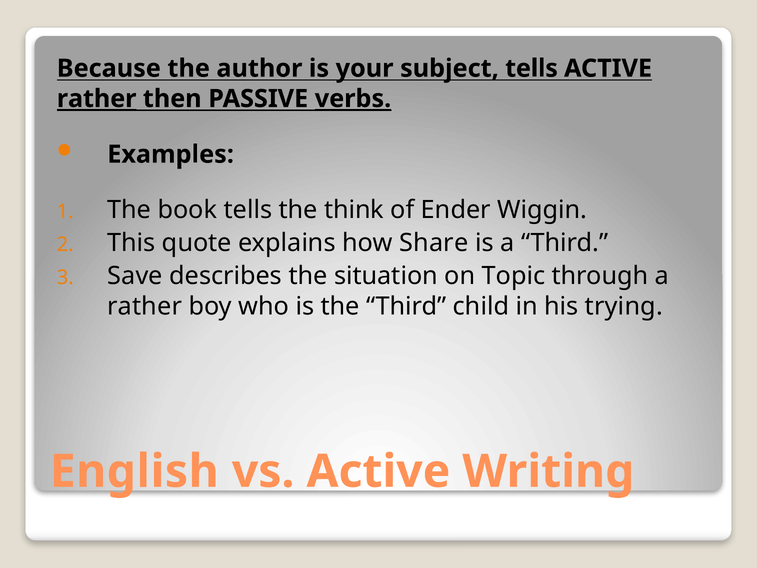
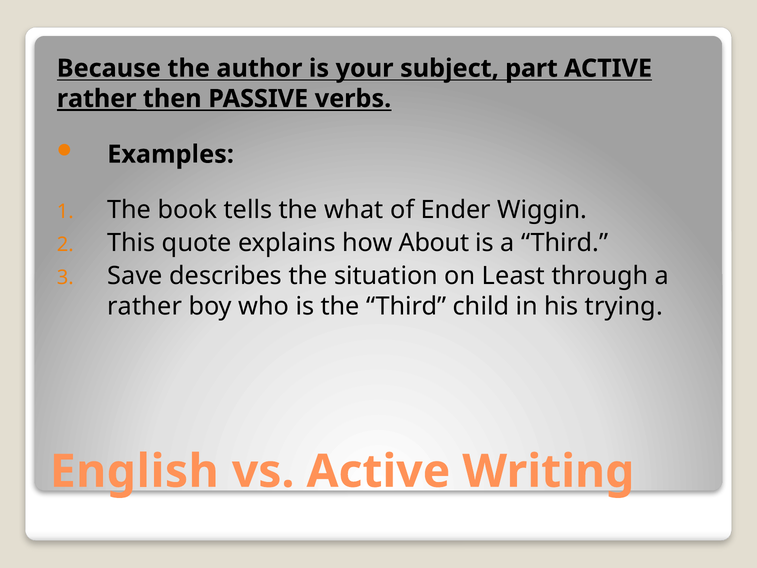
subject tells: tells -> part
verbs underline: present -> none
think: think -> what
Share: Share -> About
Topic: Topic -> Least
